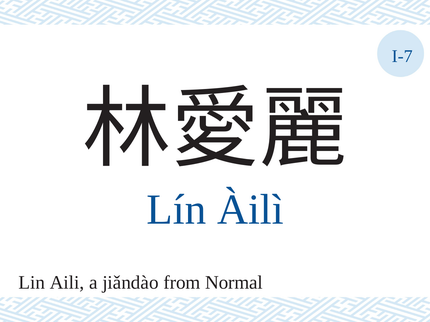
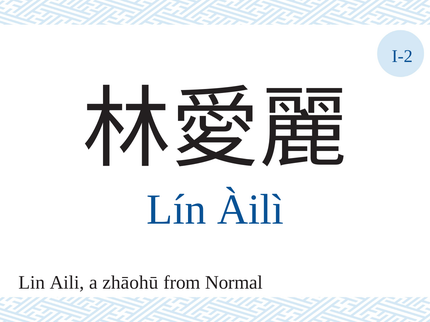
I-7: I-7 -> I-2
jiǎndào: jiǎndào -> zhāohū
